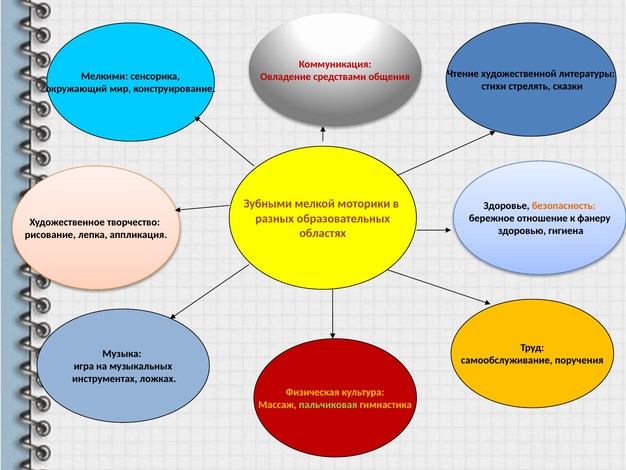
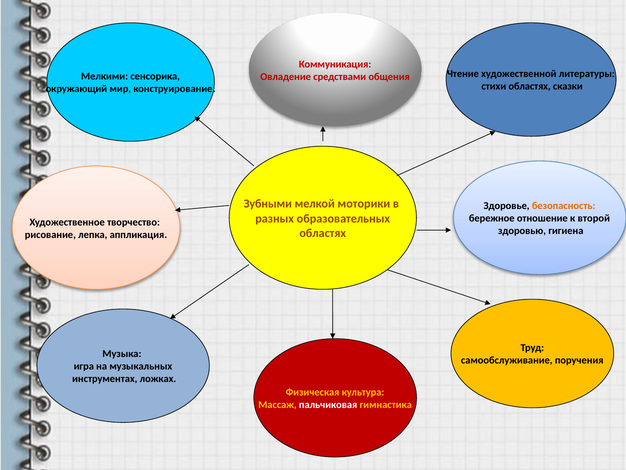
стихи стрелять: стрелять -> областях
фанеру: фанеру -> второй
пальчиковая colour: light green -> white
